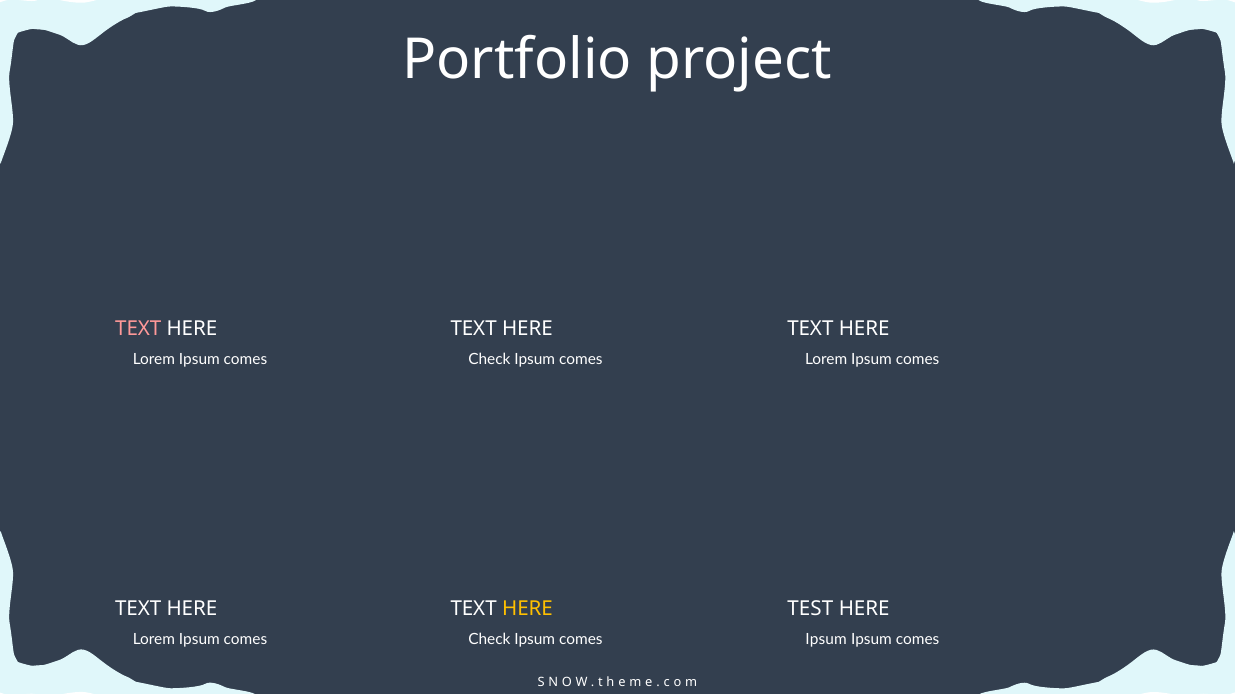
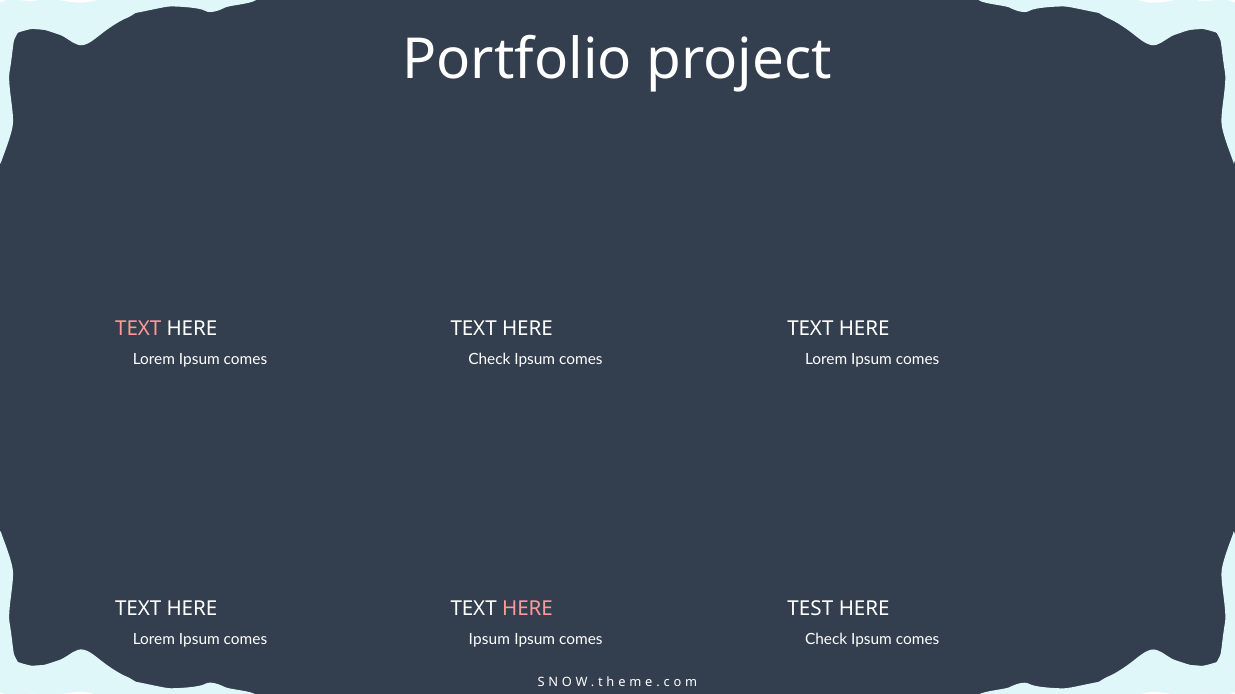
HERE at (527, 609) colour: yellow -> pink
Check at (489, 640): Check -> Ipsum
Ipsum at (826, 640): Ipsum -> Check
